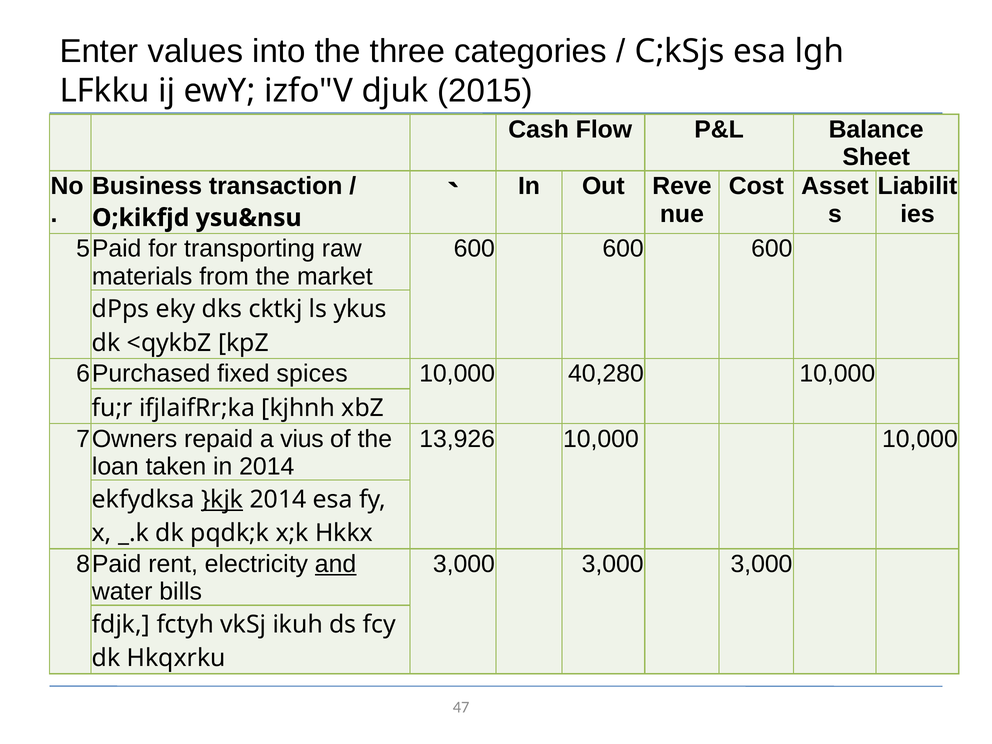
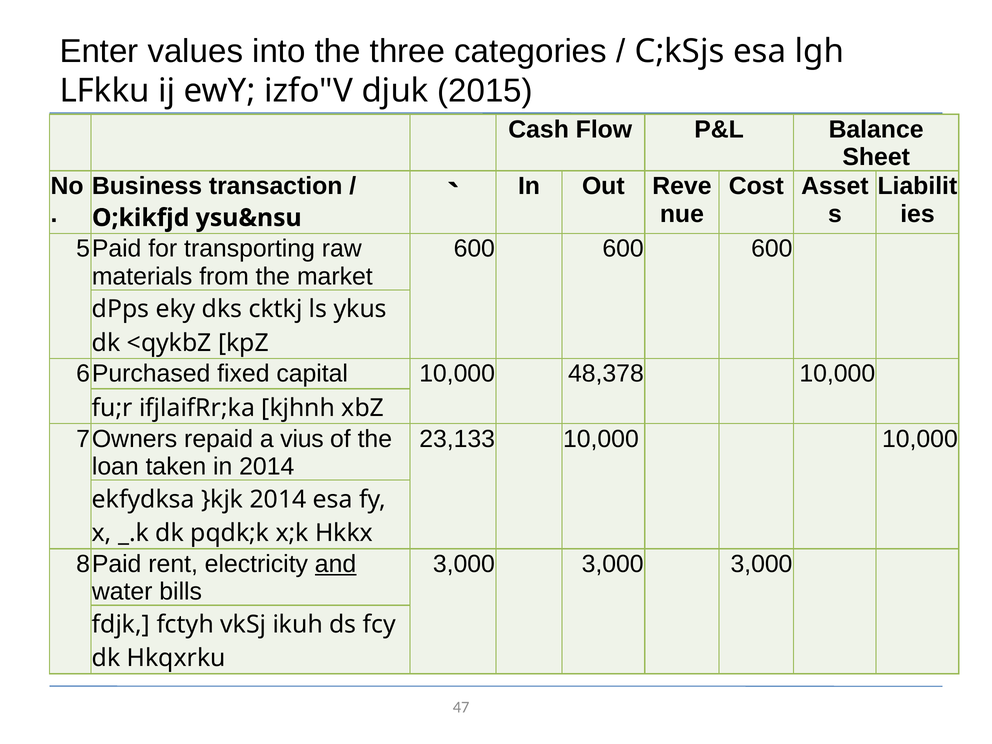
spices: spices -> capital
40,280: 40,280 -> 48,378
13,926: 13,926 -> 23,133
}kjk underline: present -> none
